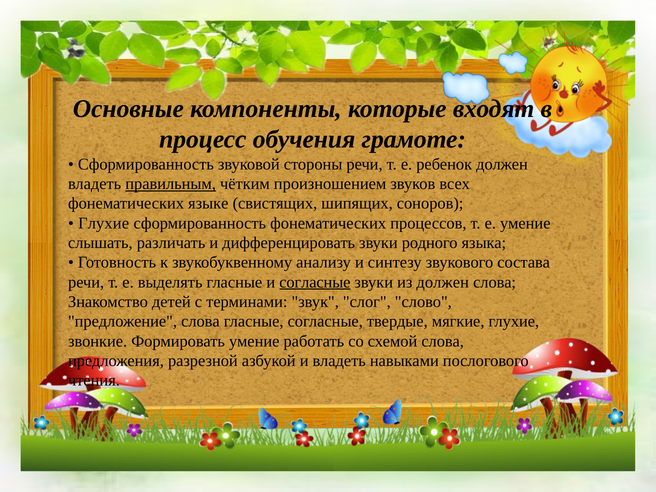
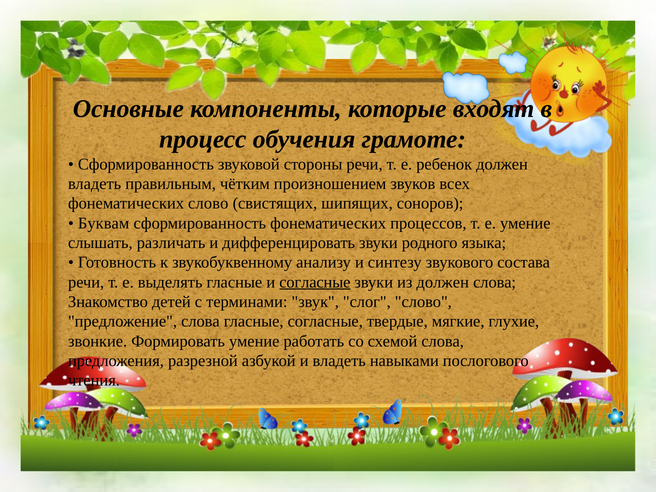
правильным underline: present -> none
фонематических языке: языке -> слово
Глухие at (104, 223): Глухие -> Буквам
